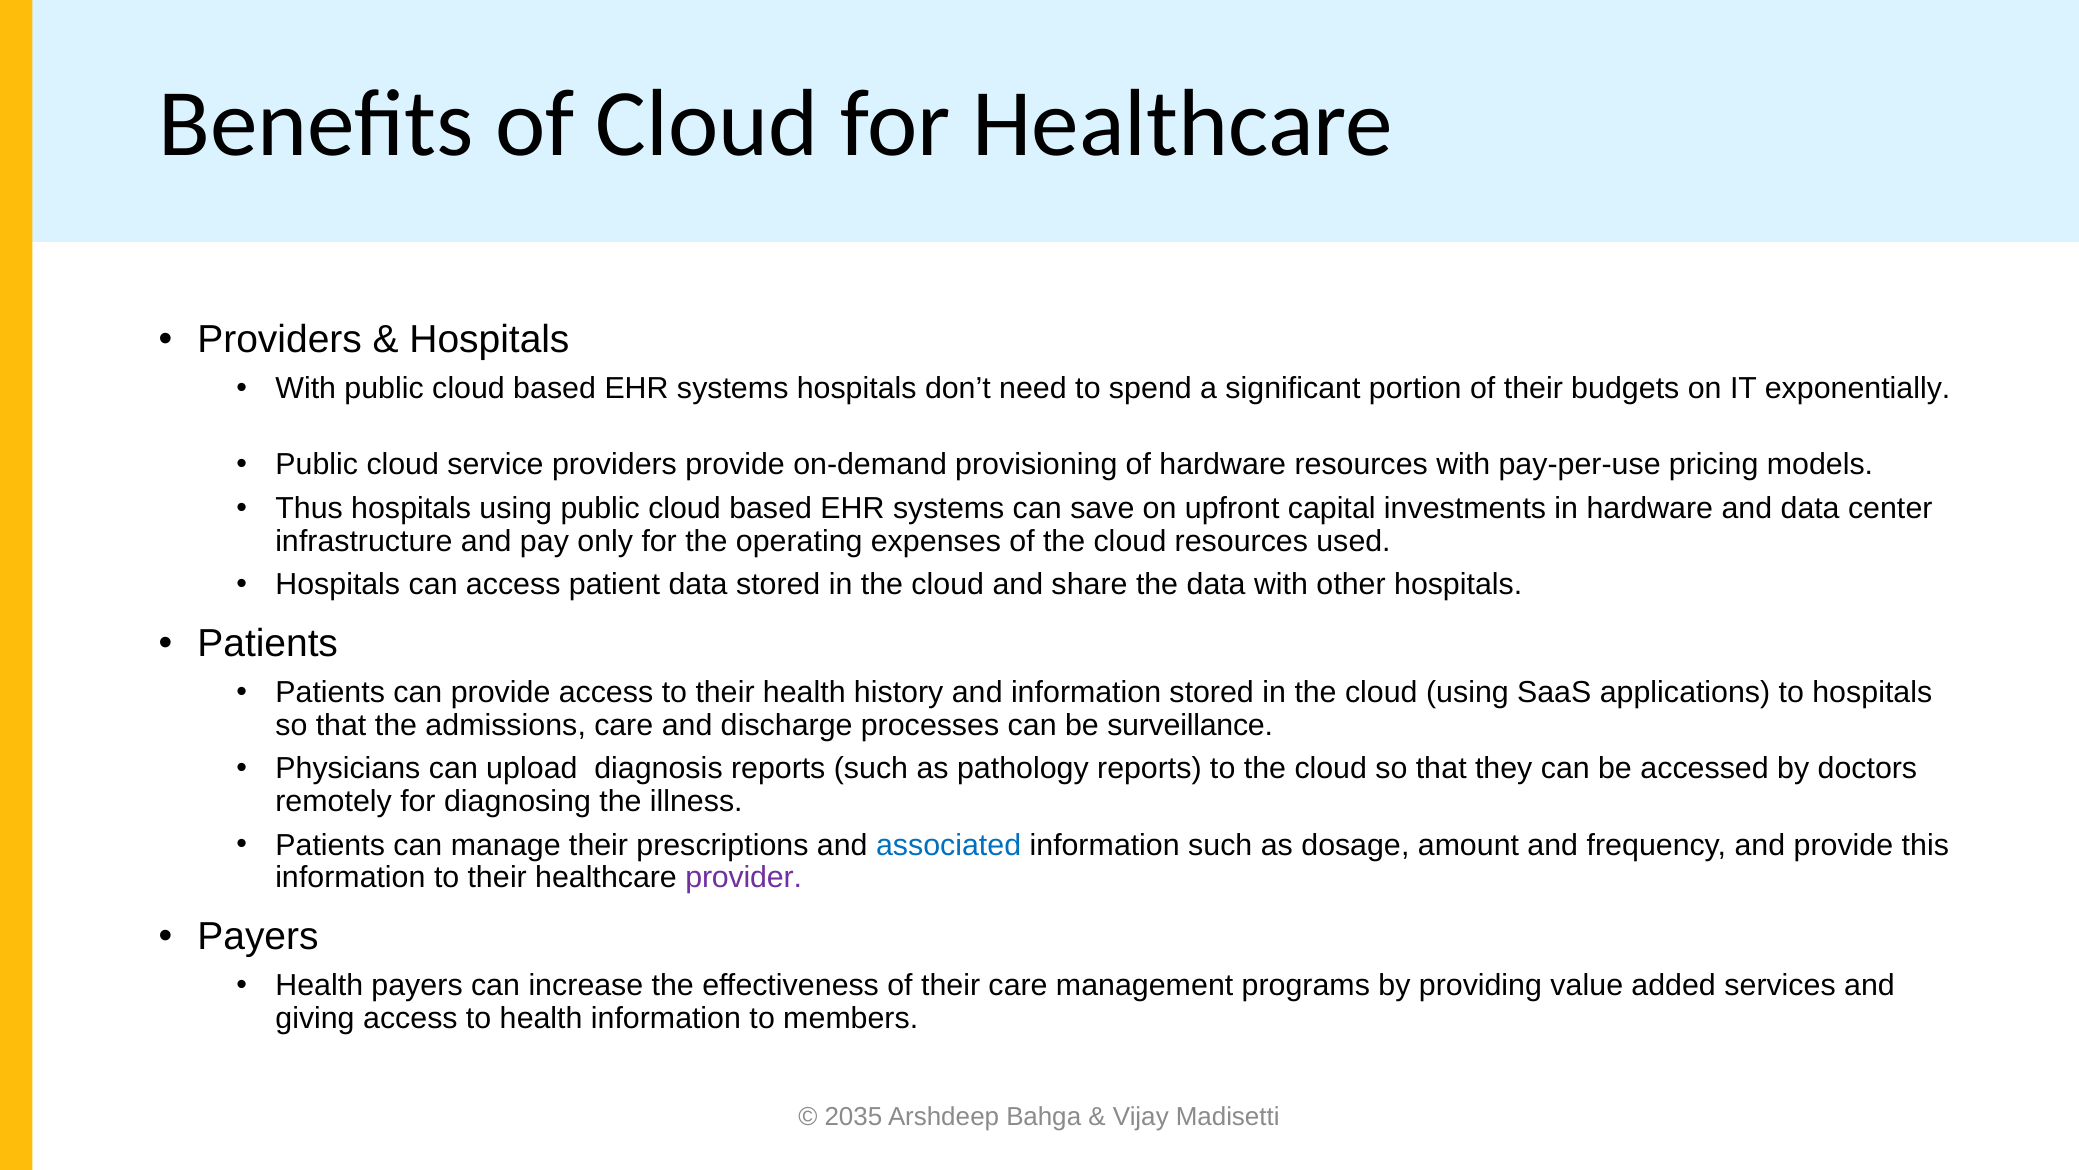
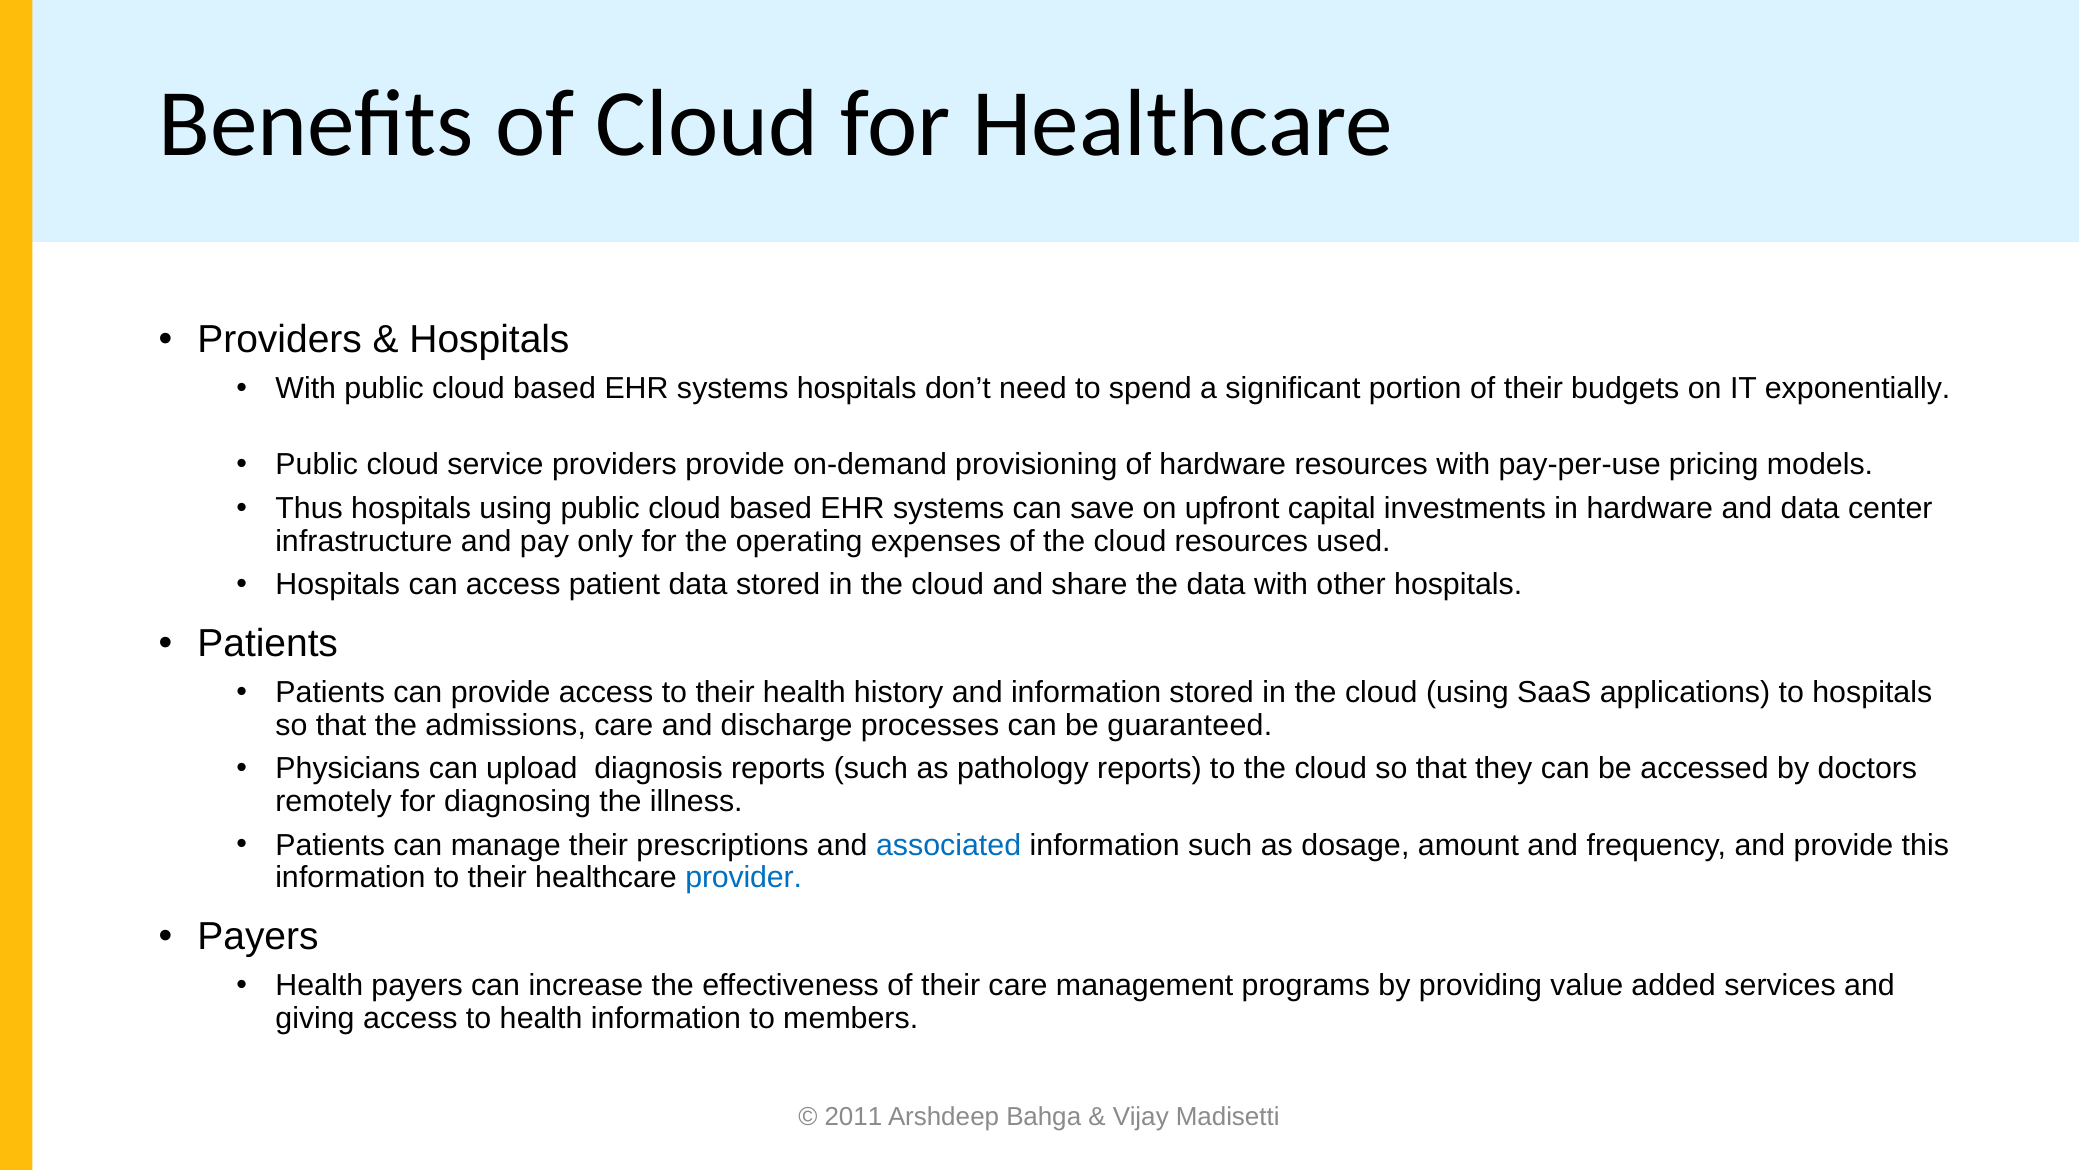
surveillance: surveillance -> guaranteed
provider colour: purple -> blue
2035: 2035 -> 2011
